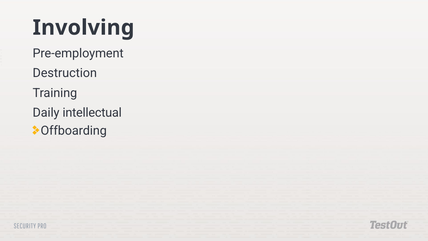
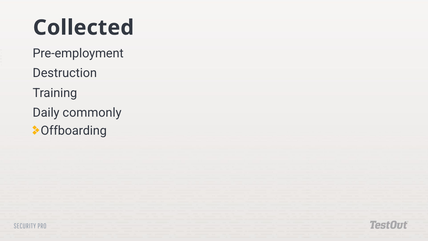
Involving: Involving -> Collected
intellectual: intellectual -> commonly
